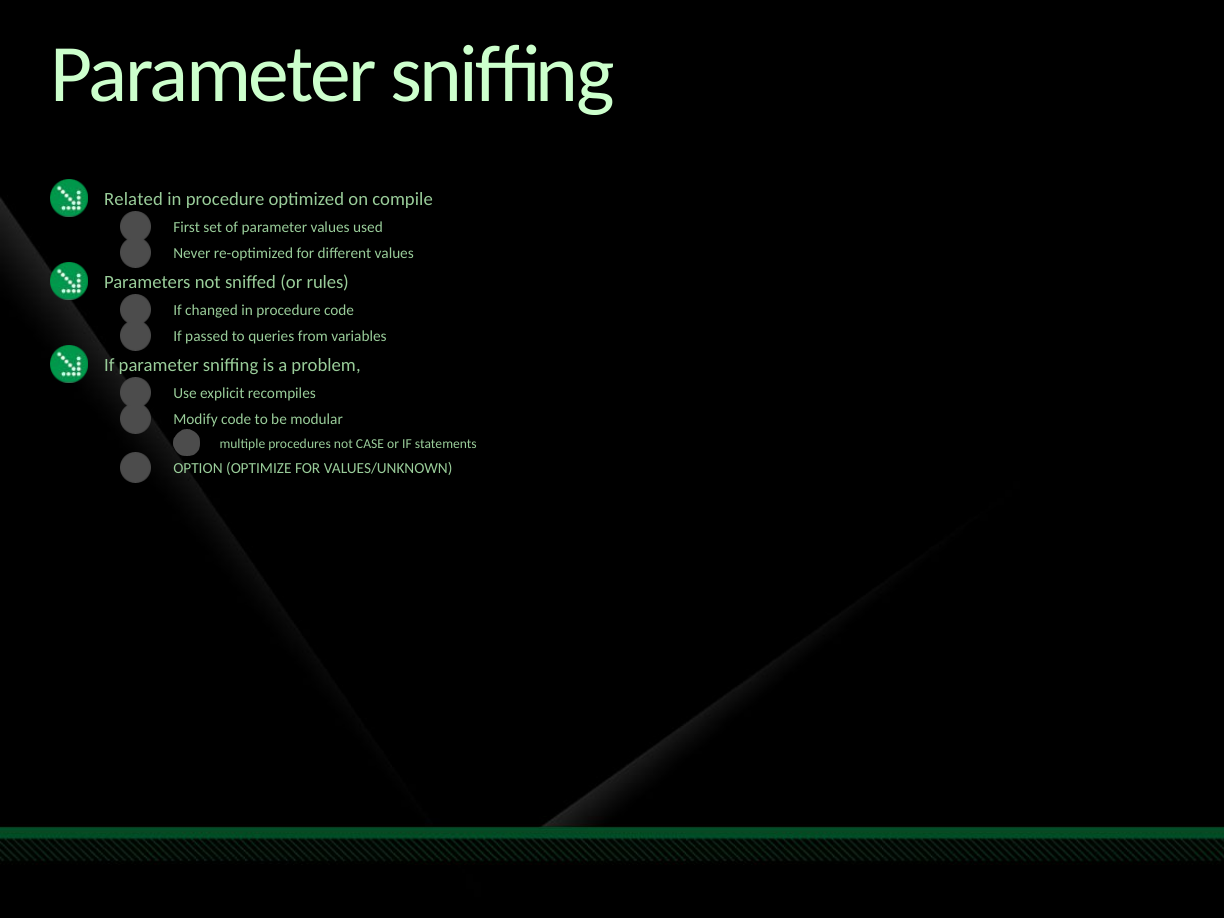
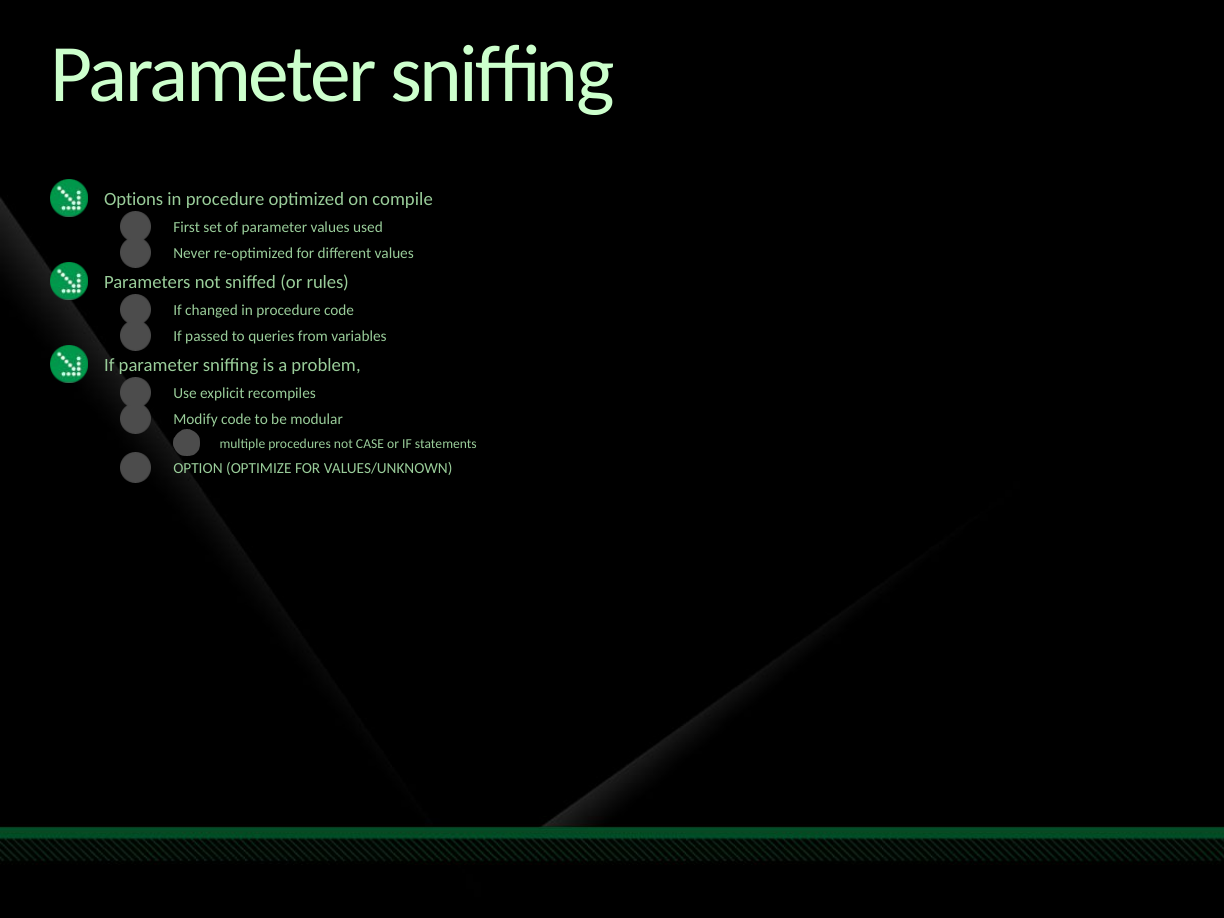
Related: Related -> Options
